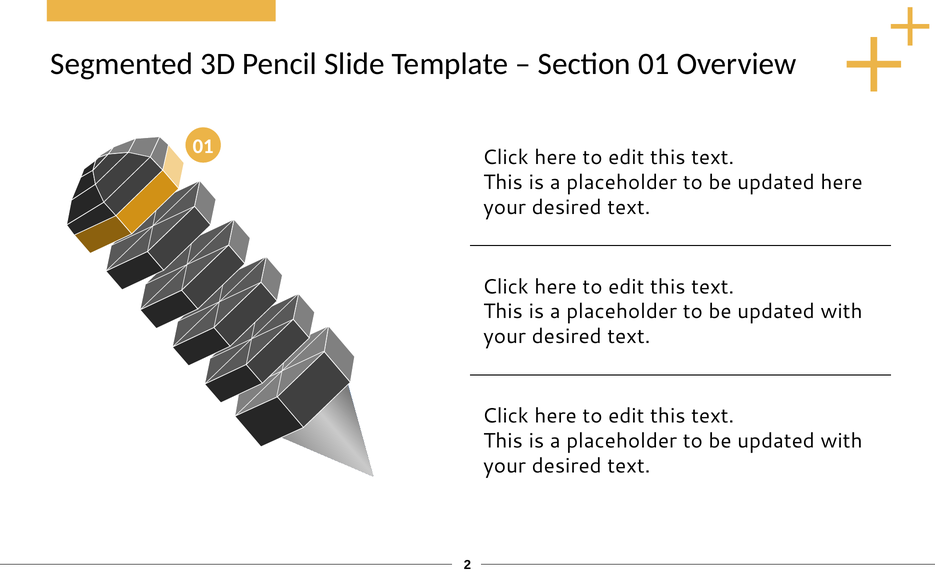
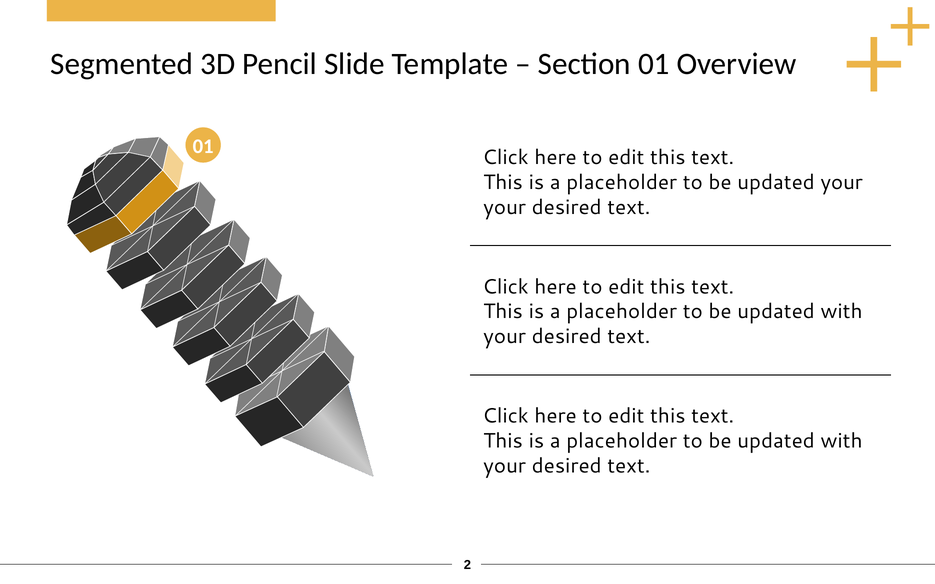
updated here: here -> your
